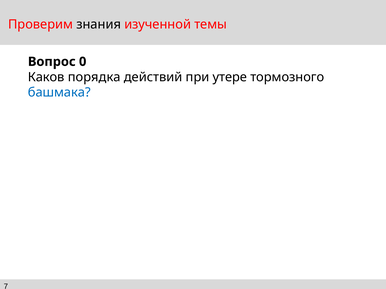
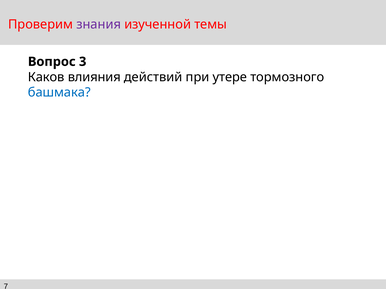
знания colour: black -> purple
0: 0 -> 3
порядка: порядка -> влияния
